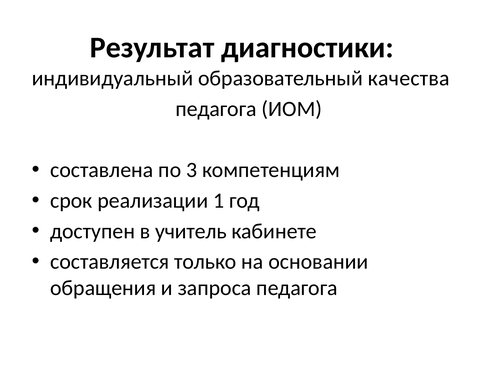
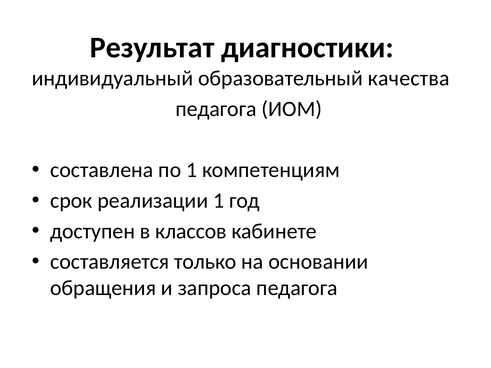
по 3: 3 -> 1
учитель: учитель -> классов
